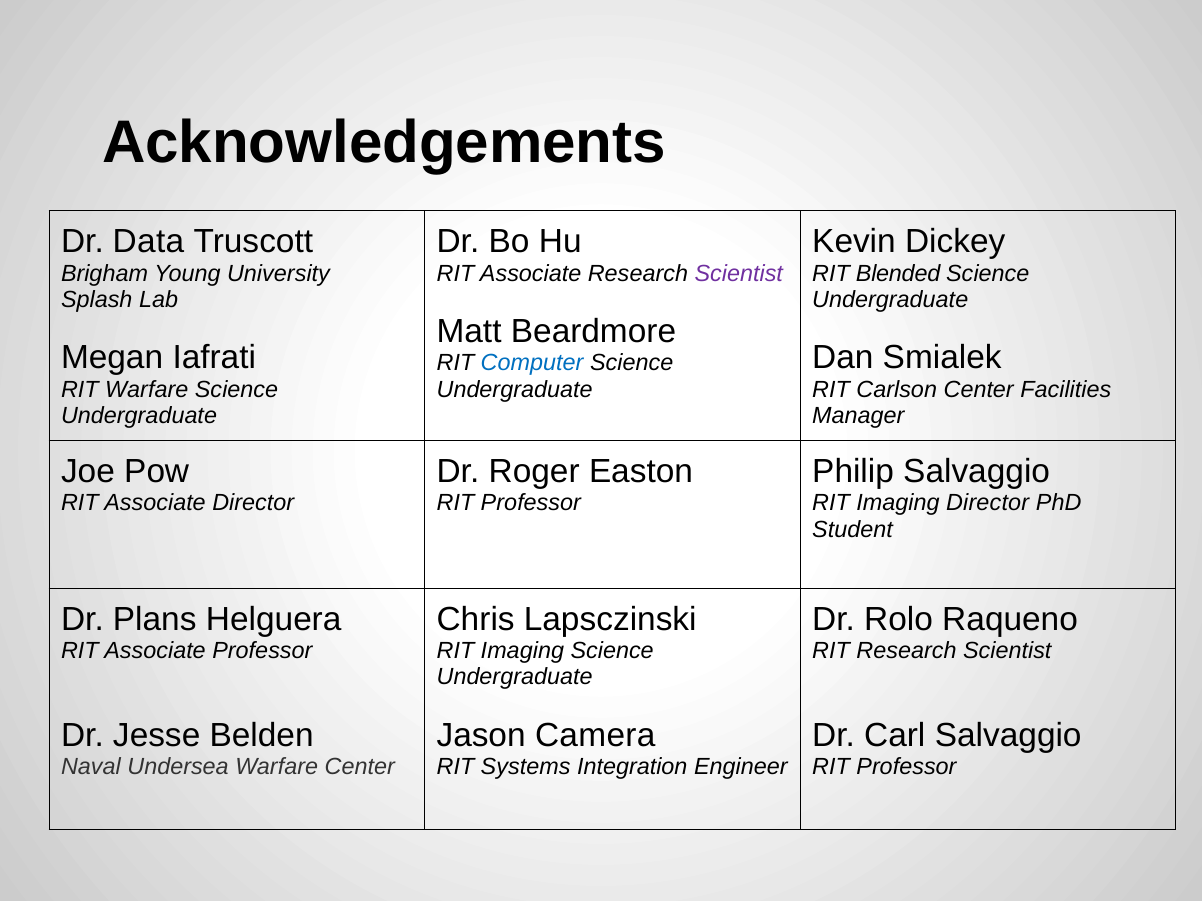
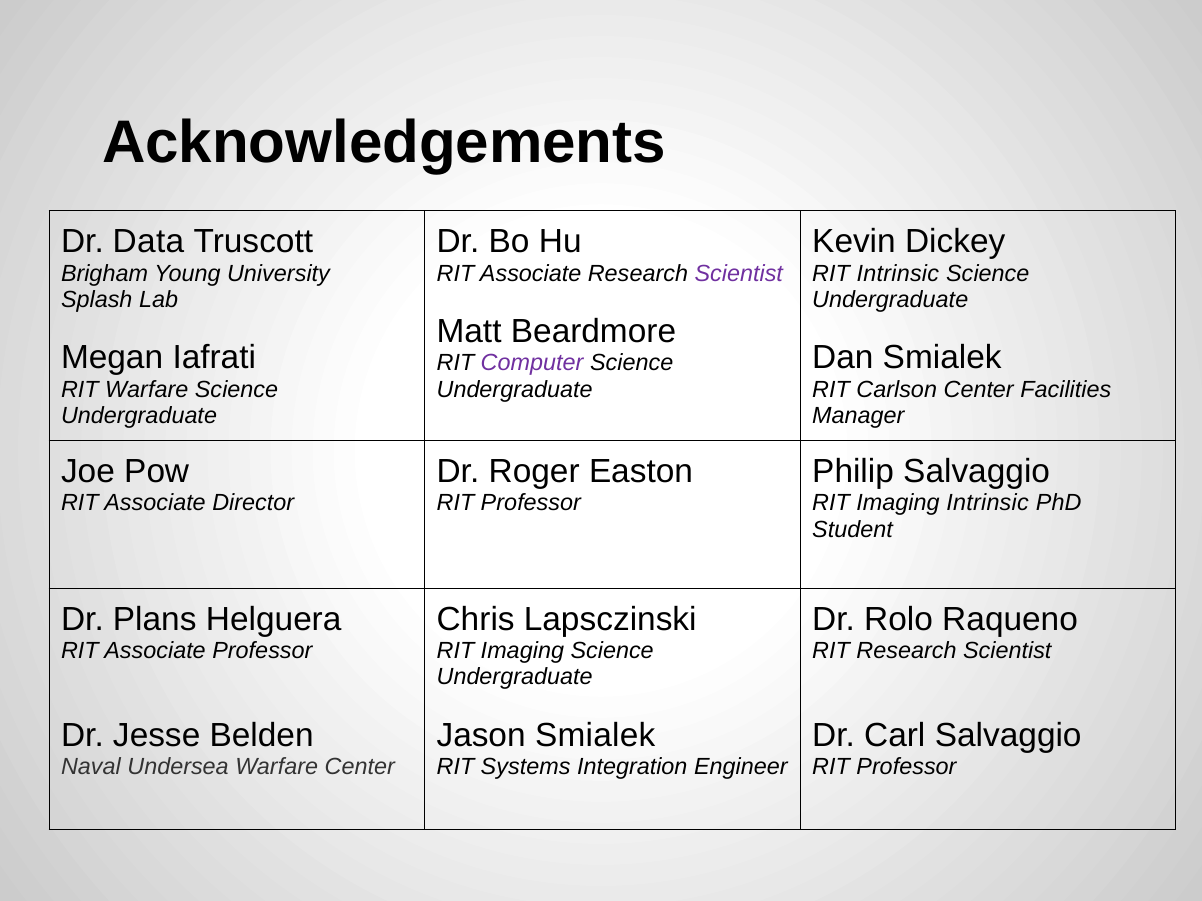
RIT Blended: Blended -> Intrinsic
Computer colour: blue -> purple
Imaging Director: Director -> Intrinsic
Jason Camera: Camera -> Smialek
